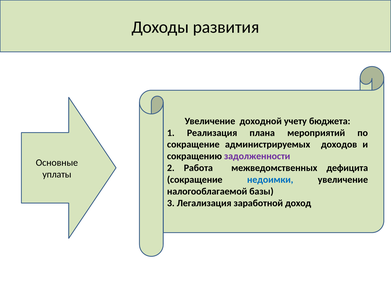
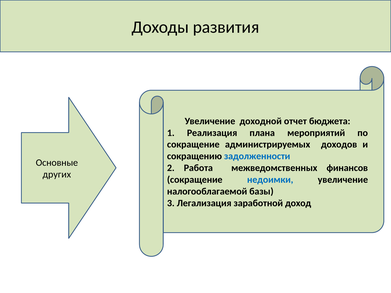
учету: учету -> отчет
задолженности colour: purple -> blue
дефицита: дефицита -> финансов
уплаты: уплаты -> других
